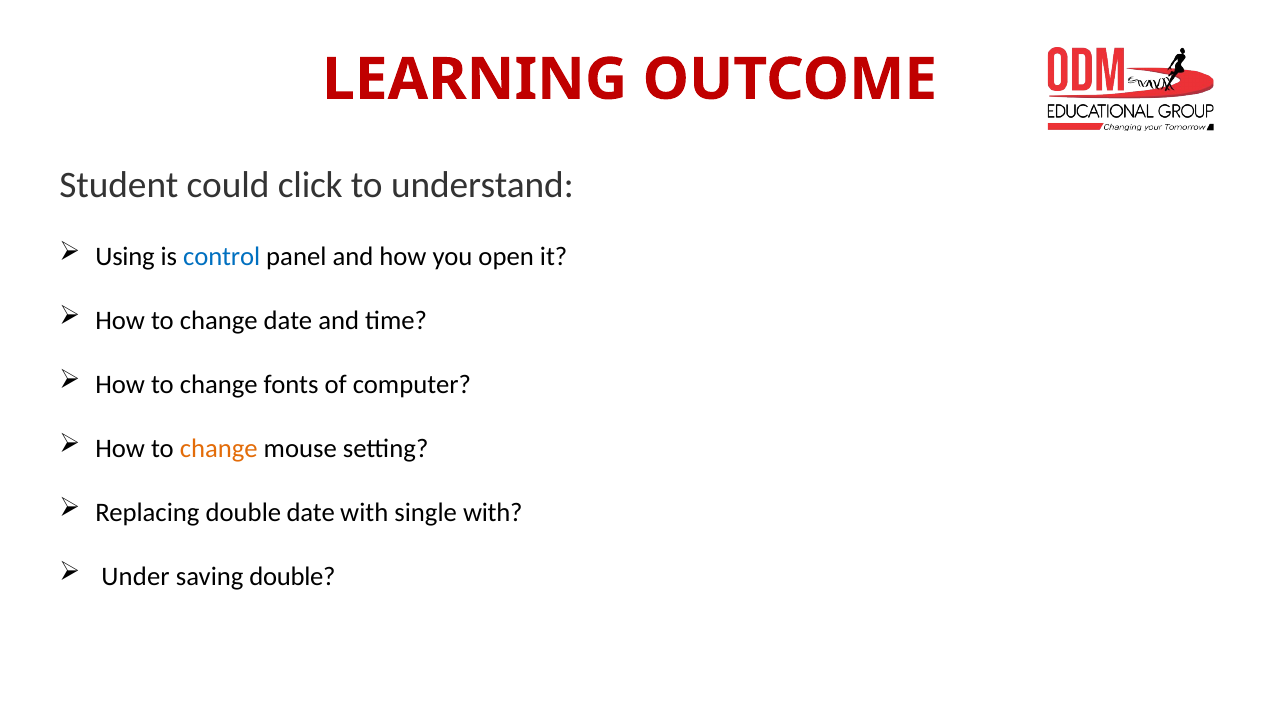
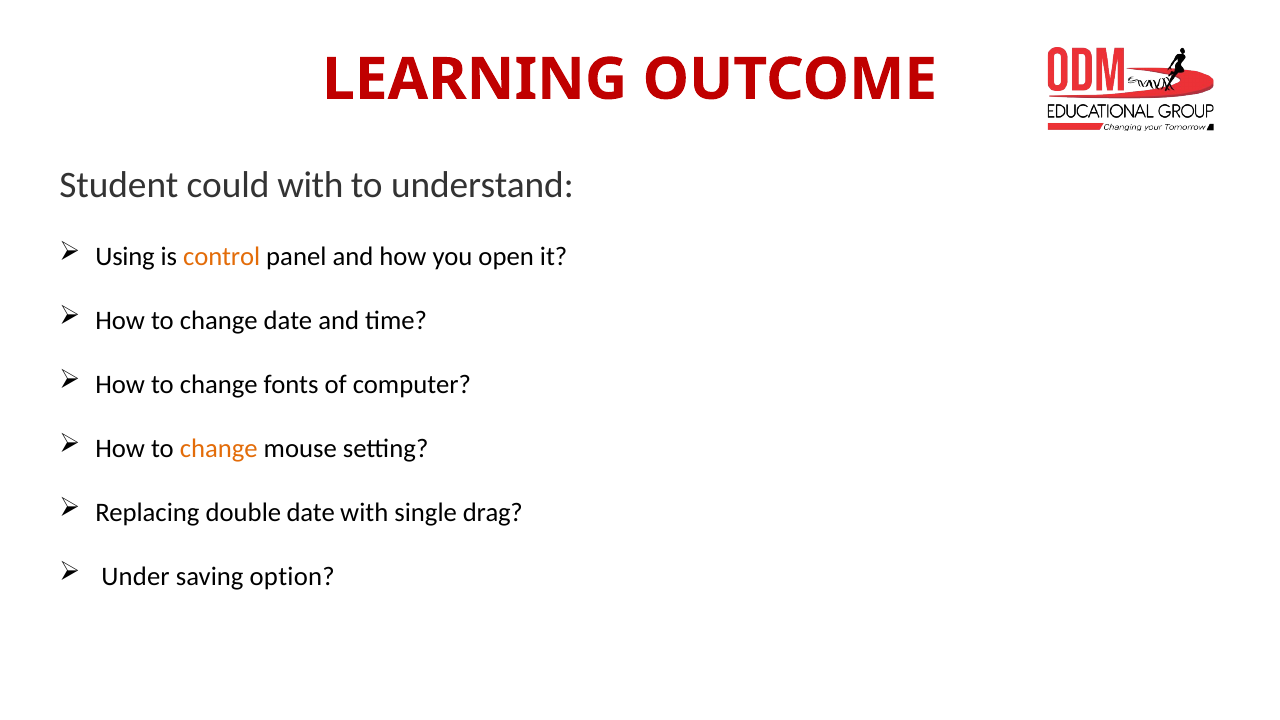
could click: click -> with
control colour: blue -> orange
single with: with -> drag
saving double: double -> option
